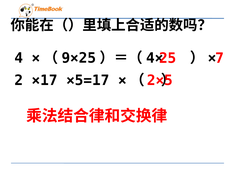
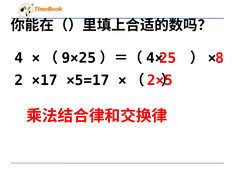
7: 7 -> 8
